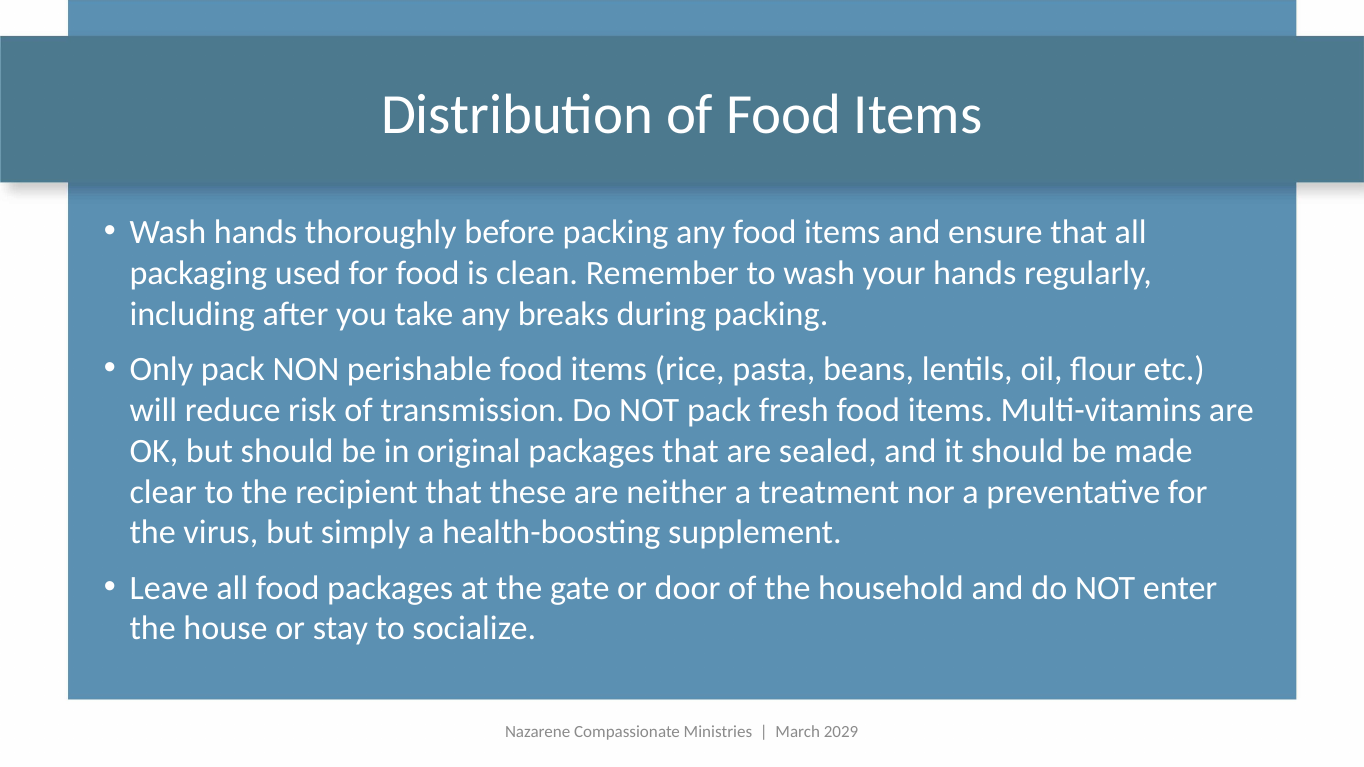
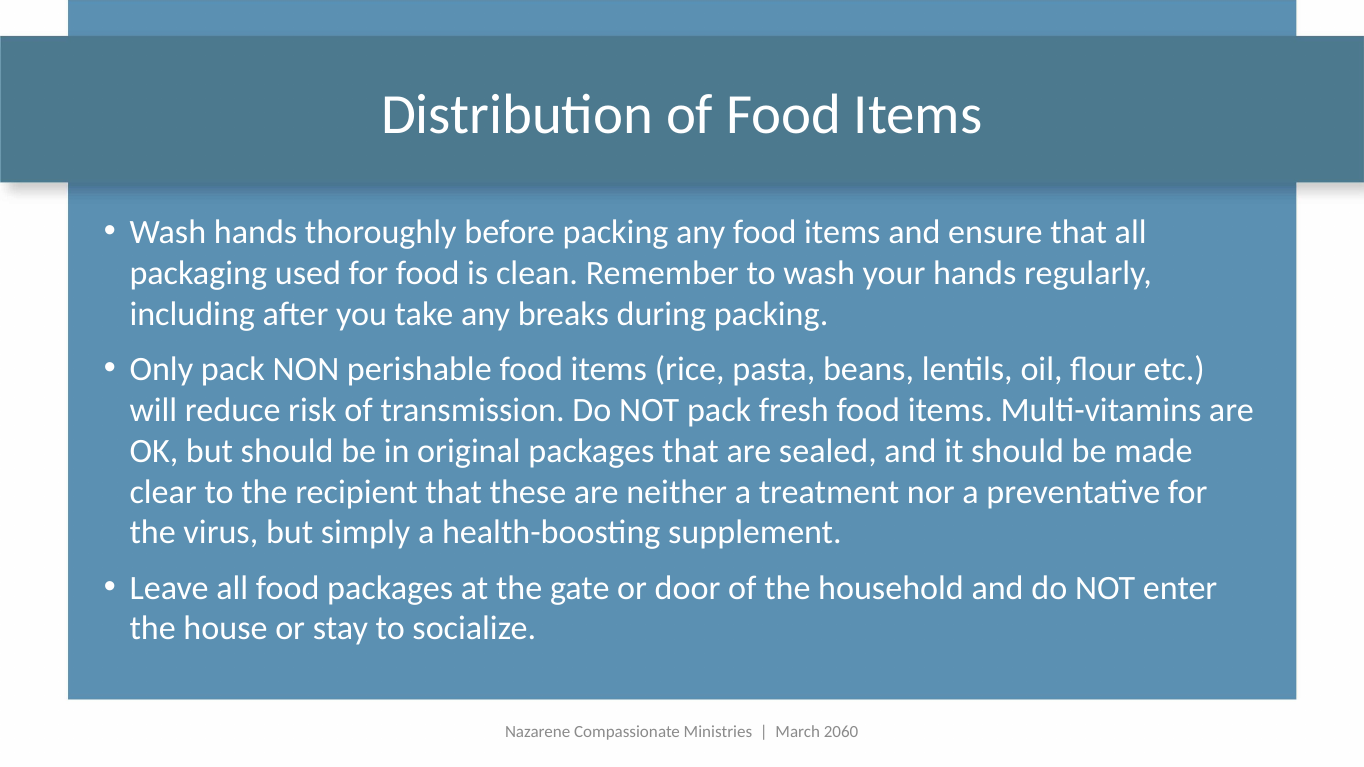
2029: 2029 -> 2060
